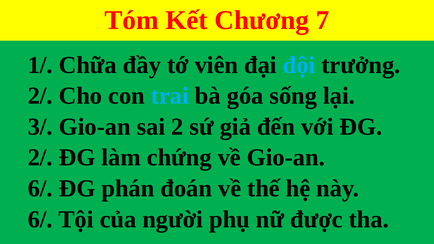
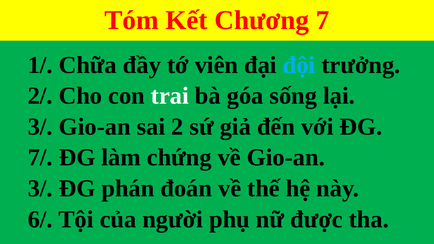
trai colour: light blue -> white
2/ at (40, 158): 2/ -> 7/
6/ at (40, 189): 6/ -> 3/
